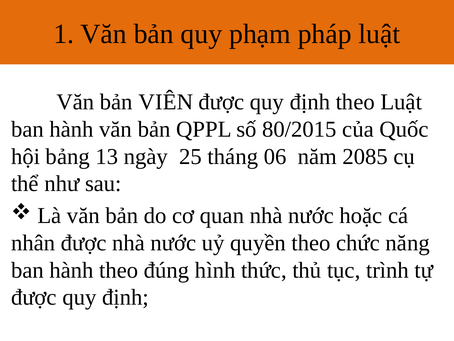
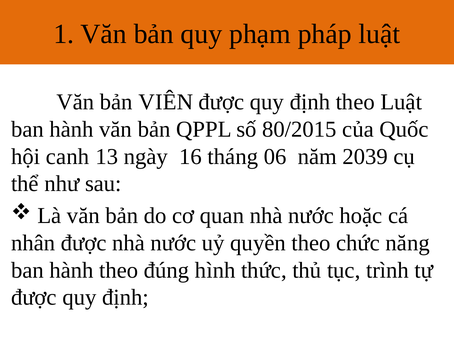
bảng: bảng -> canh
25: 25 -> 16
2085: 2085 -> 2039
